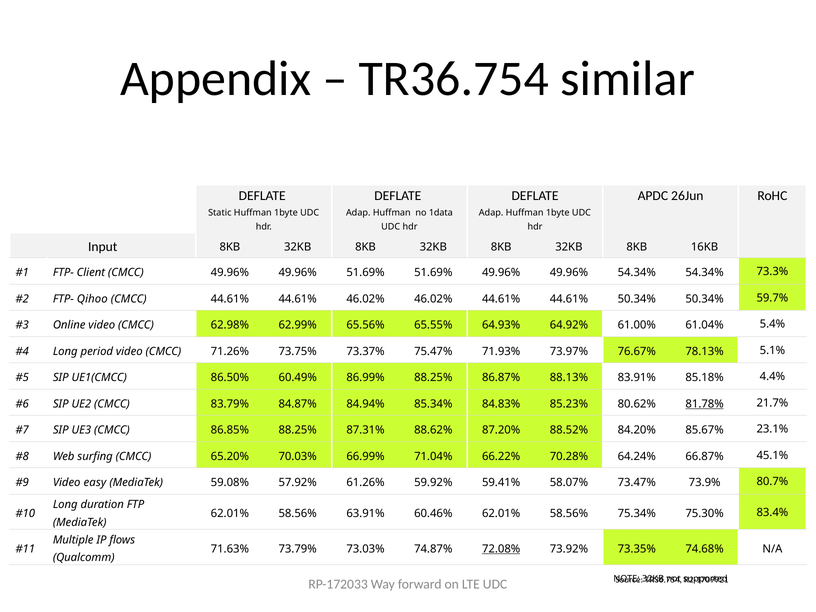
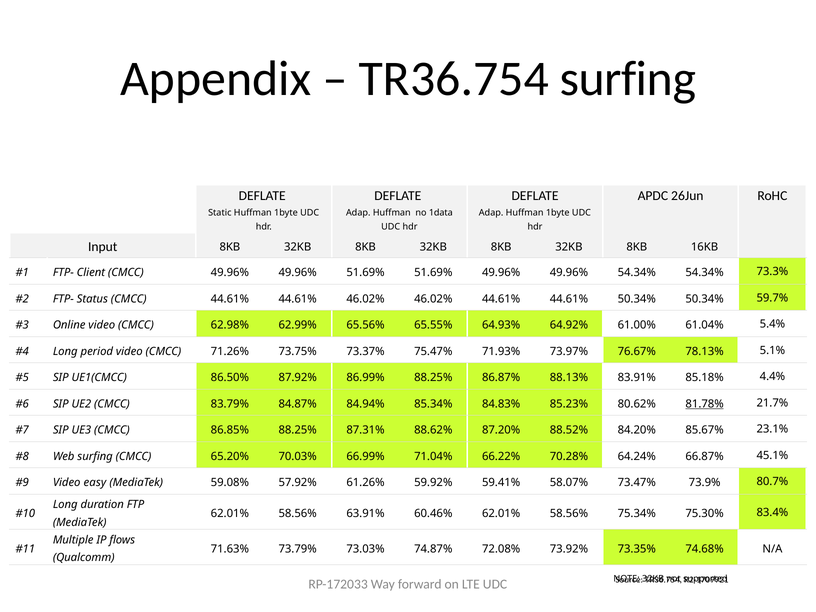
TR36.754 similar: similar -> surfing
Qihoo: Qihoo -> Status
60.49%: 60.49% -> 87.92%
72.08% underline: present -> none
